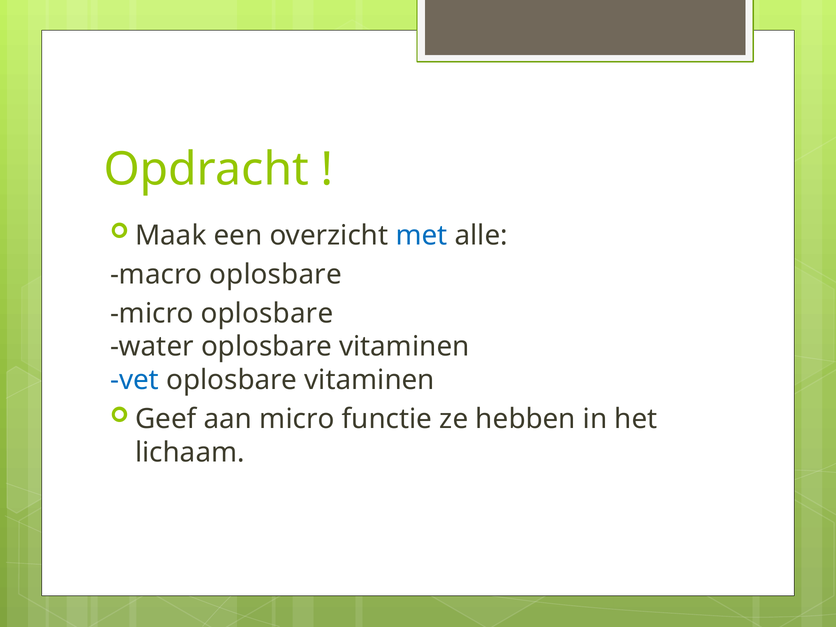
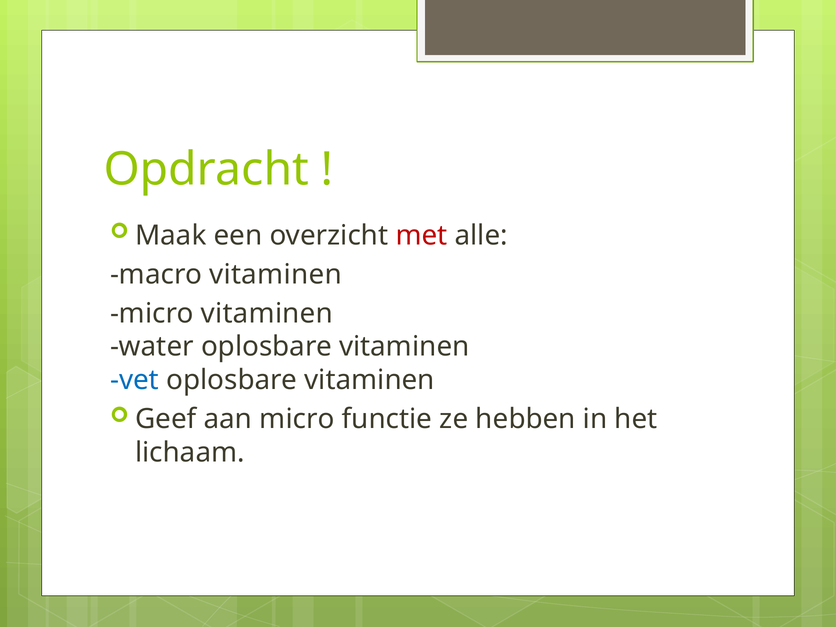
met colour: blue -> red
macro oplosbare: oplosbare -> vitaminen
micro oplosbare: oplosbare -> vitaminen
